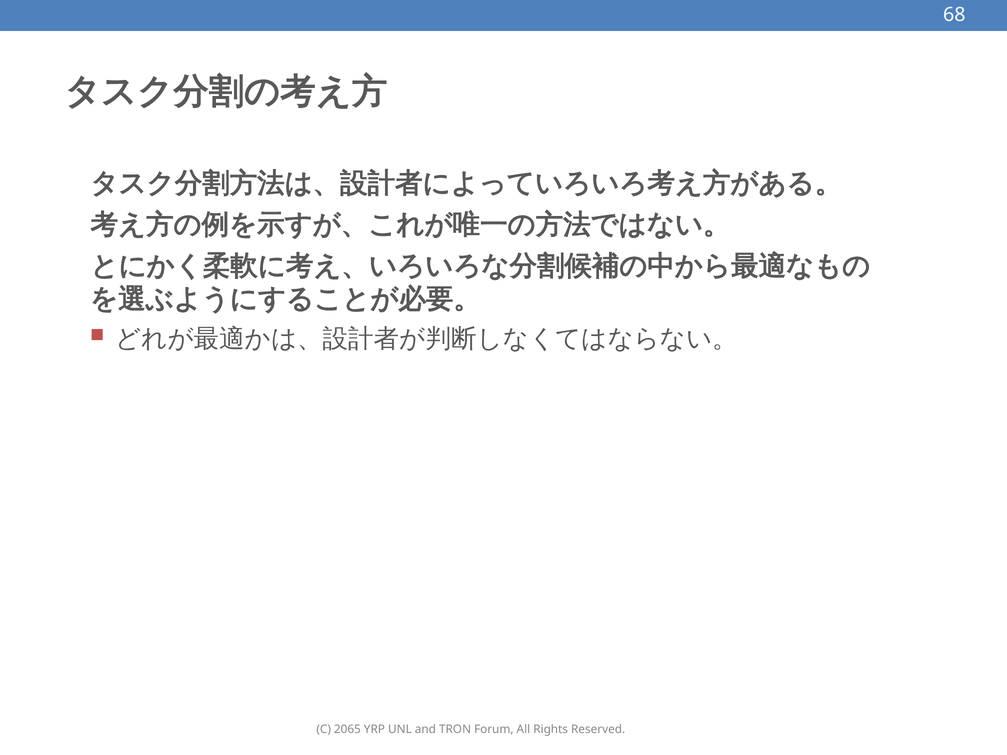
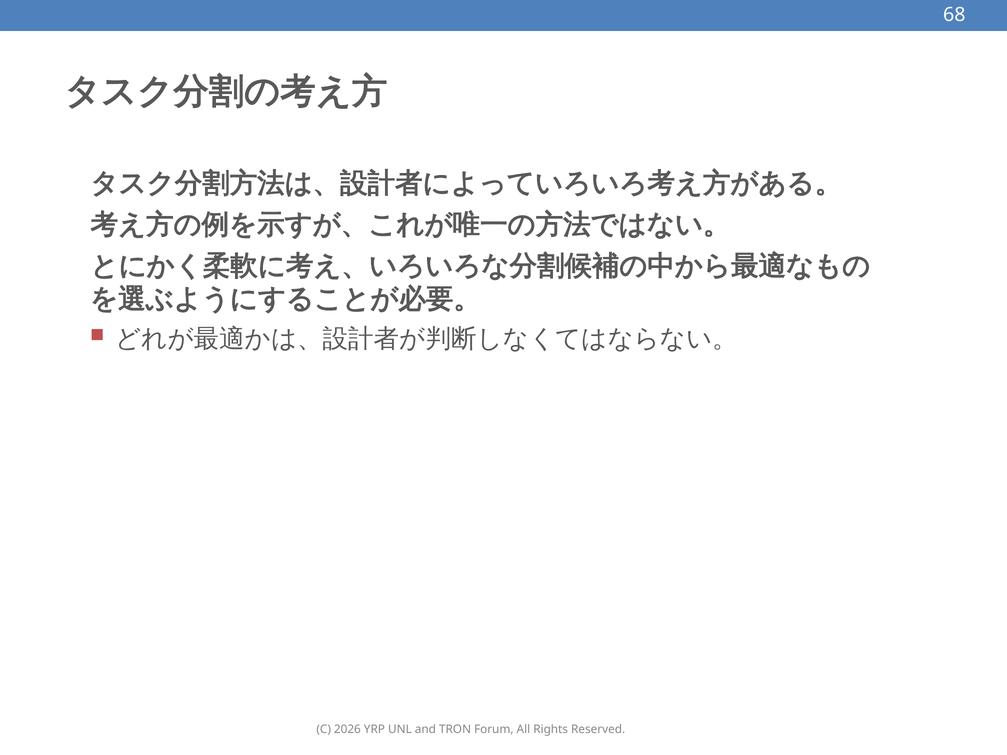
2065: 2065 -> 2026
